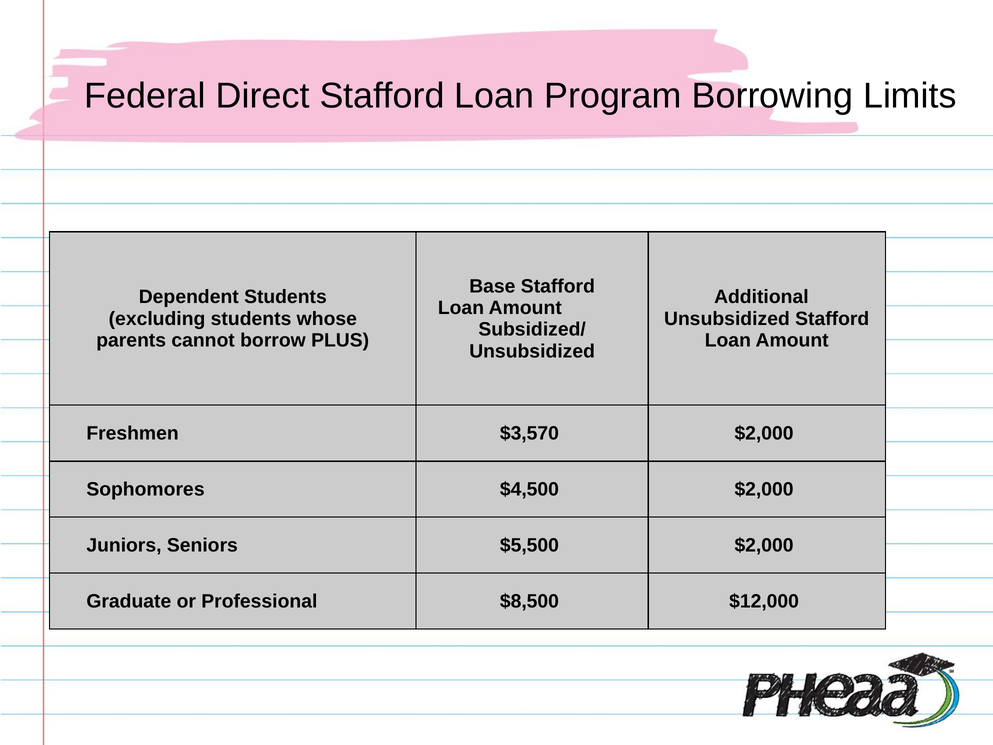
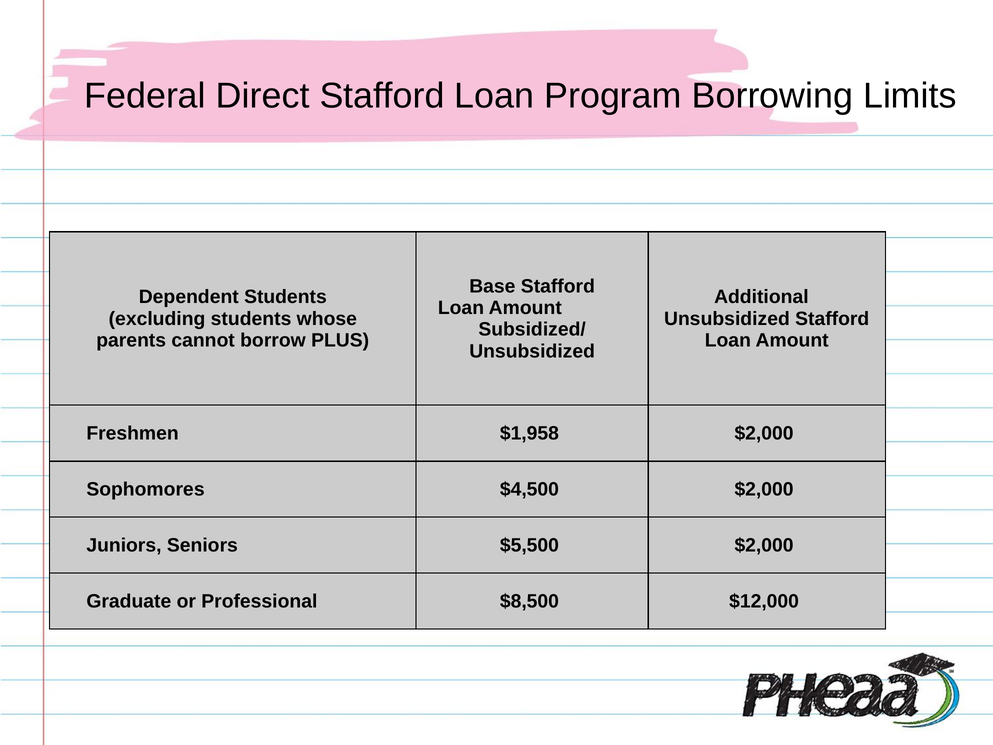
$3,570: $3,570 -> $1,958
